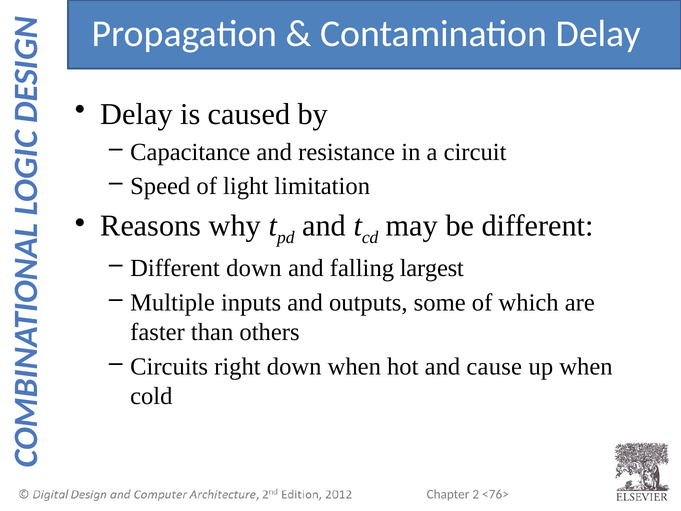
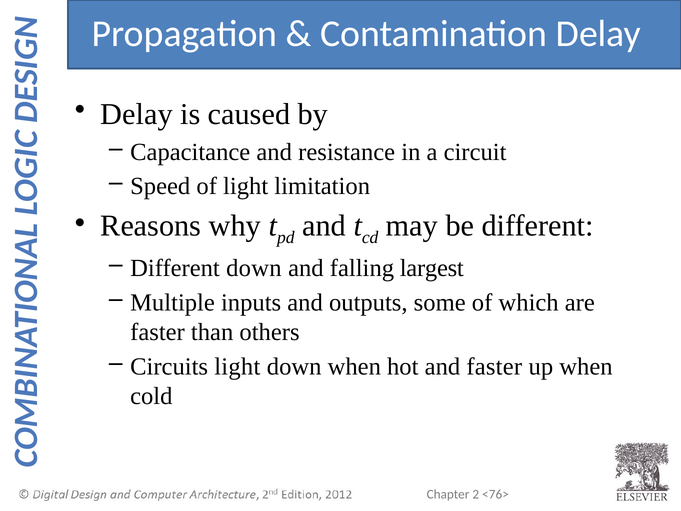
Circuits right: right -> light
and cause: cause -> faster
